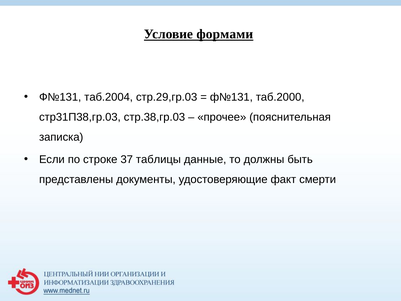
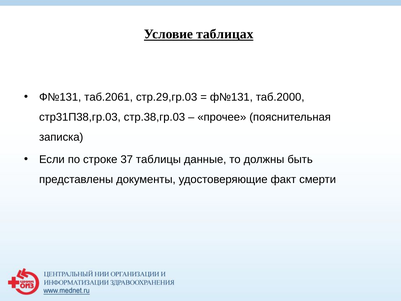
формами: формами -> таблицах
таб.2004: таб.2004 -> таб.2061
